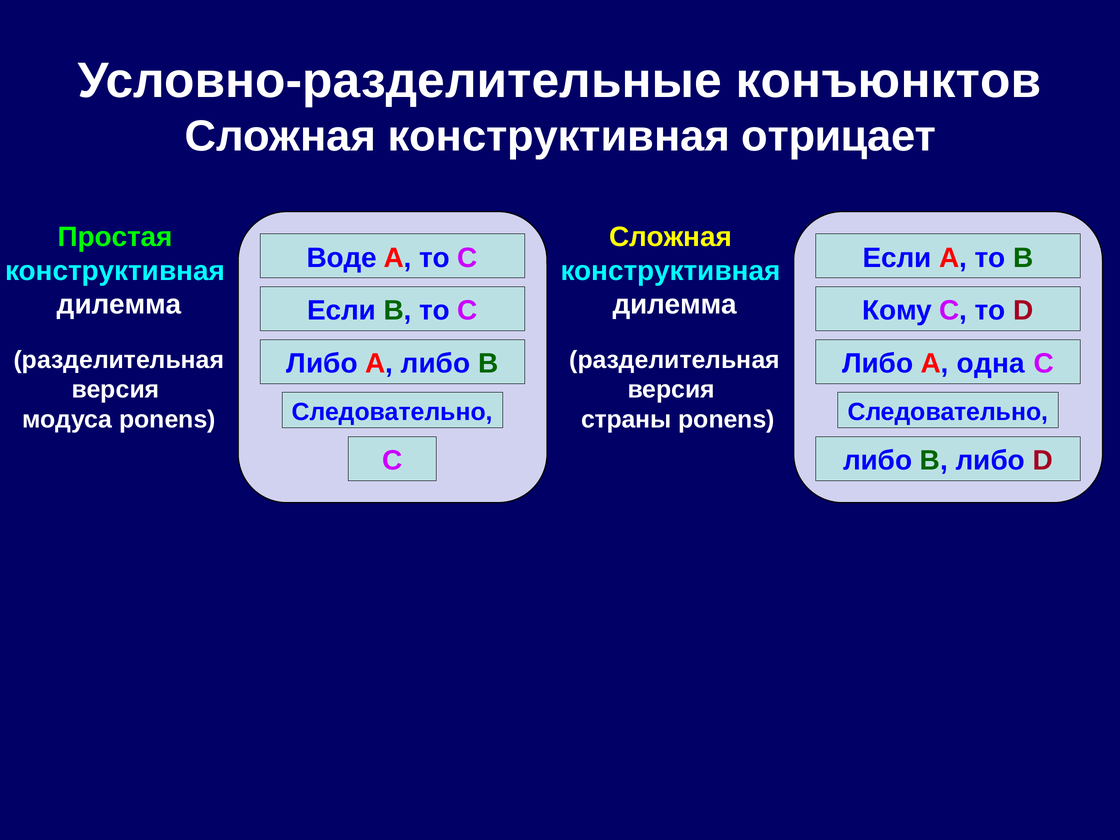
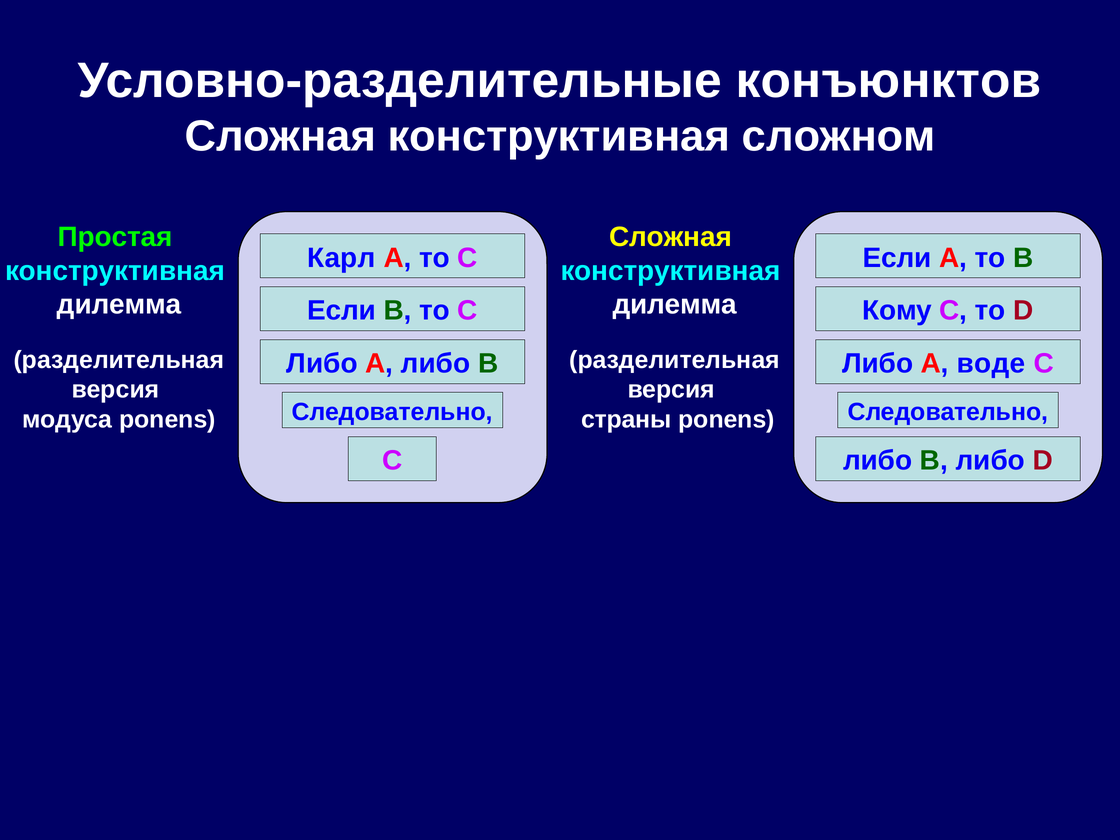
отрицает: отрицает -> сложном
Воде: Воде -> Карл
одна: одна -> воде
